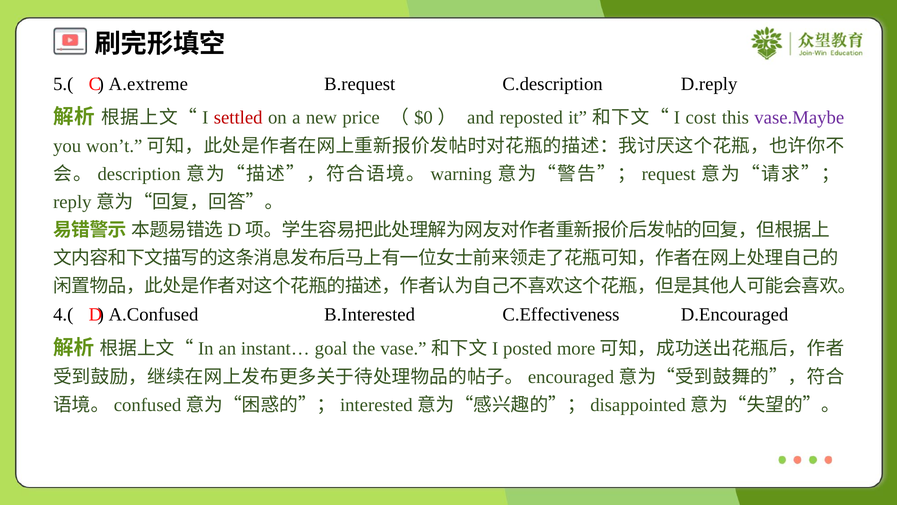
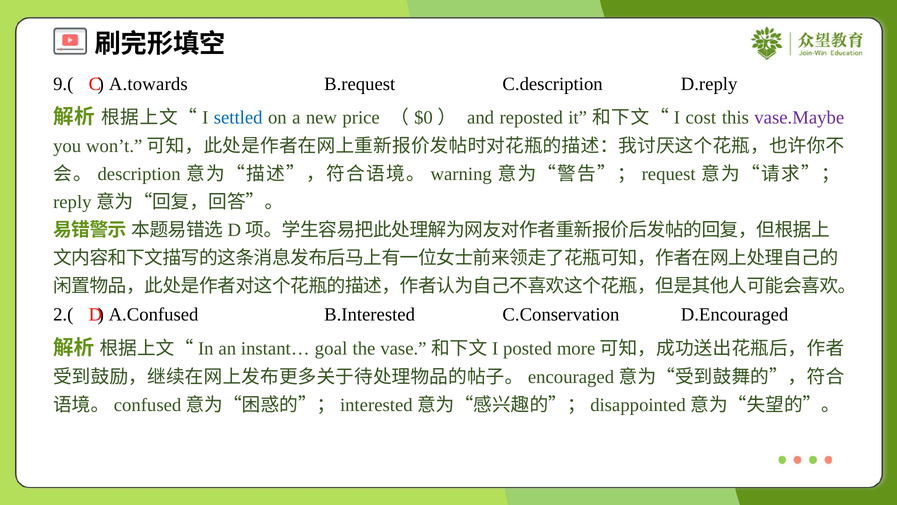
5.(: 5.( -> 9.(
A.extreme: A.extreme -> A.towards
settled colour: red -> blue
4.(: 4.( -> 2.(
C.Effectiveness: C.Effectiveness -> C.Conservation
